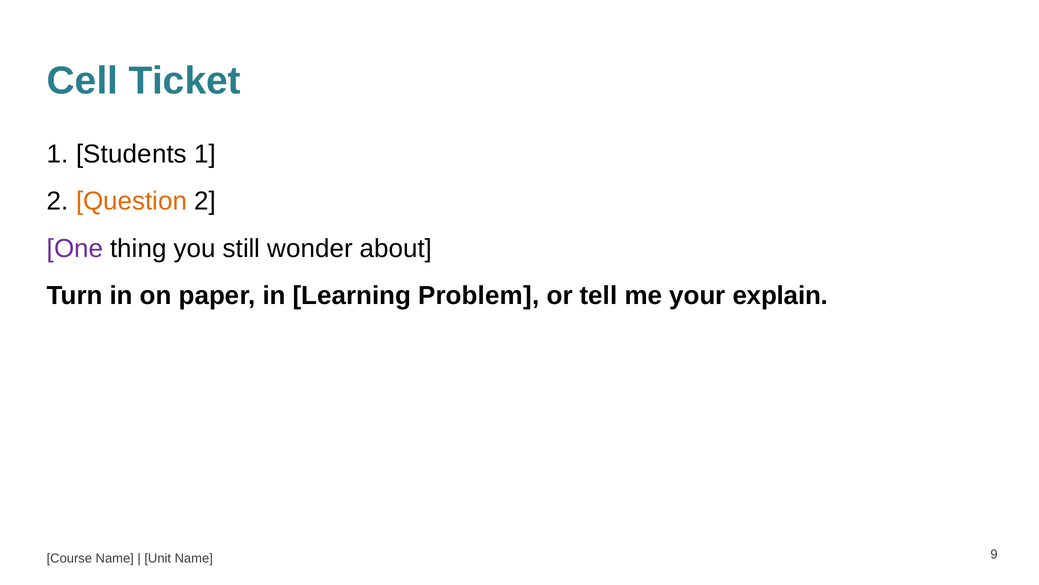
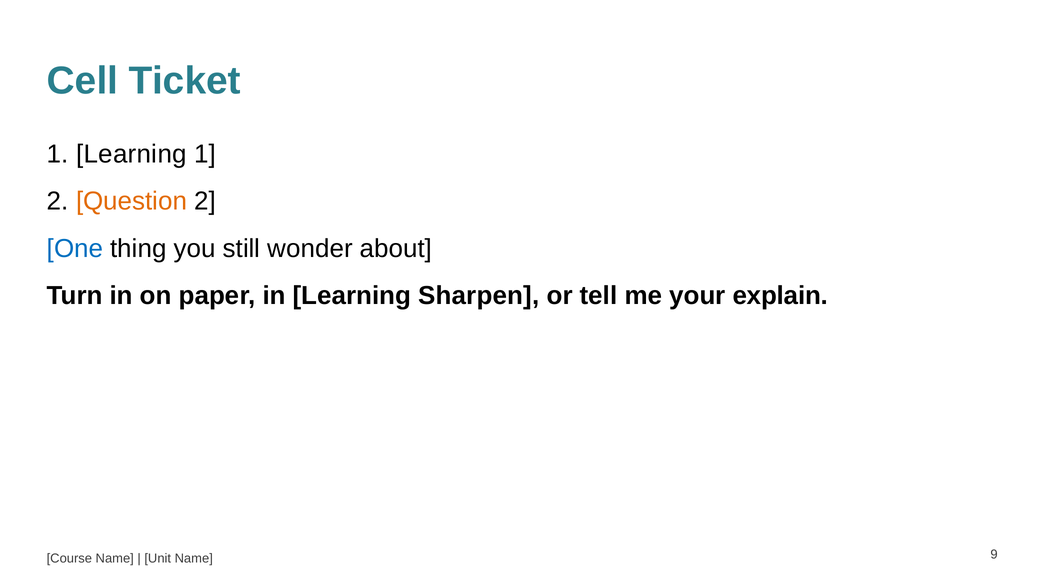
1 Students: Students -> Learning
One colour: purple -> blue
Problem: Problem -> Sharpen
